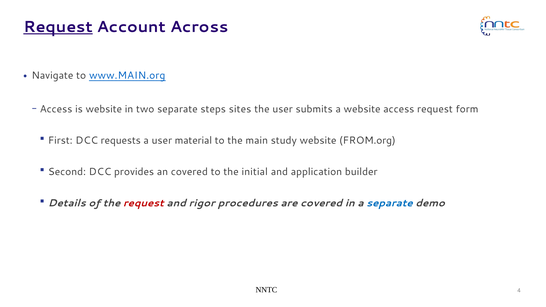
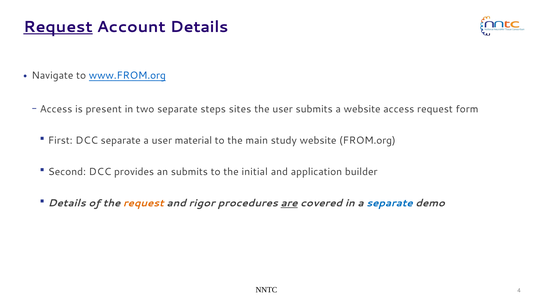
Account Across: Across -> Details
www.MAIN.org: www.MAIN.org -> www.FROM.org
is website: website -> present
DCC requests: requests -> separate
an covered: covered -> submits
request at (144, 203) colour: red -> orange
are underline: none -> present
